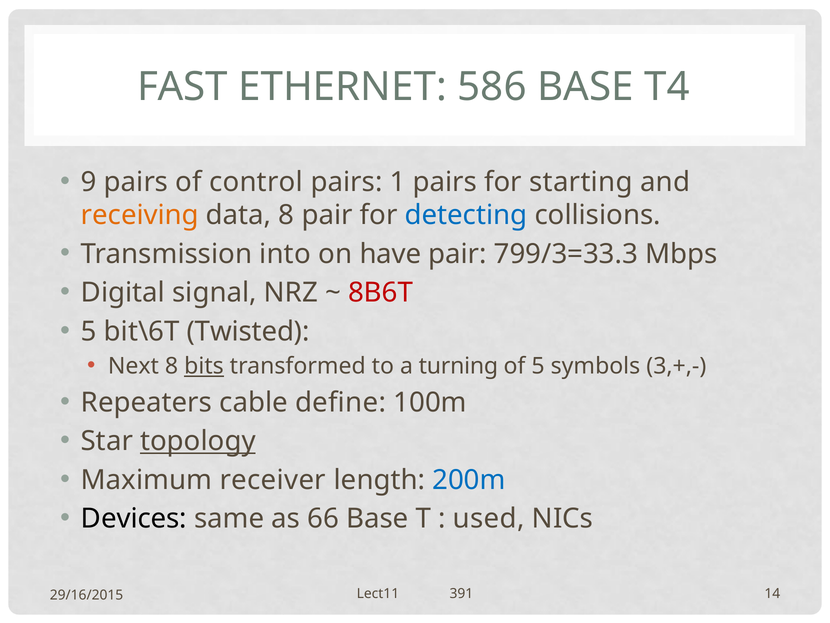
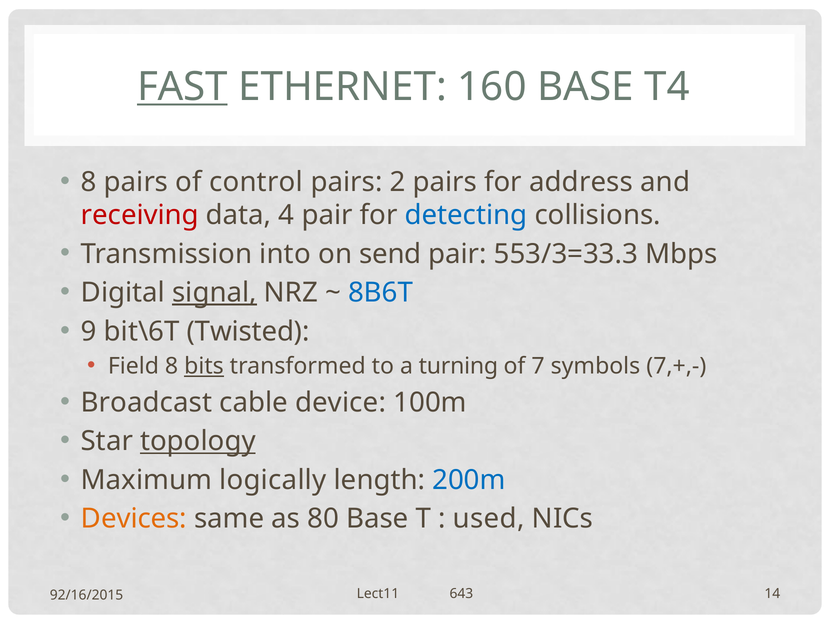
FAST underline: none -> present
586: 586 -> 160
9 at (89, 182): 9 -> 8
1: 1 -> 2
starting: starting -> address
receiving colour: orange -> red
data 8: 8 -> 4
have: have -> send
799/3=33.3: 799/3=33.3 -> 553/3=33.3
signal underline: none -> present
8B6T colour: red -> blue
5 at (89, 331): 5 -> 9
Next: Next -> Field
of 5: 5 -> 7
3,+,-: 3,+,- -> 7,+,-
Repeaters: Repeaters -> Broadcast
define: define -> device
receiver: receiver -> logically
Devices colour: black -> orange
66: 66 -> 80
391: 391 -> 643
29/16/2015: 29/16/2015 -> 92/16/2015
